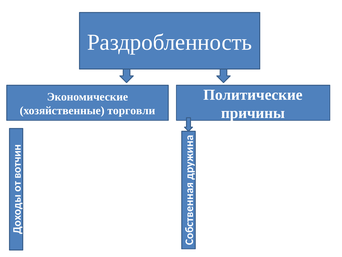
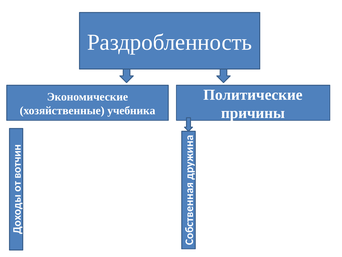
торговли: торговли -> учебника
